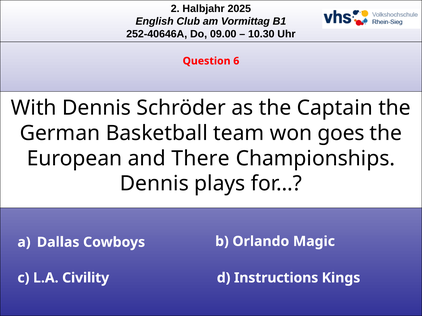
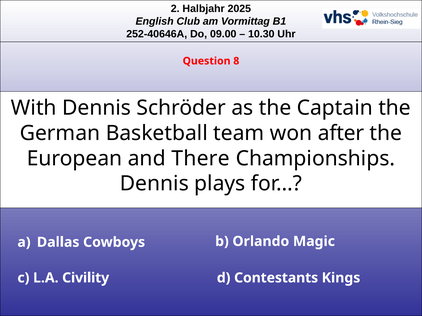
6: 6 -> 8
goes: goes -> after
Instructions: Instructions -> Contestants
